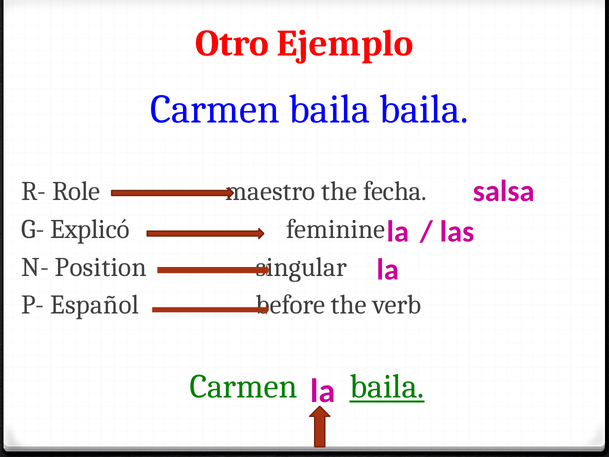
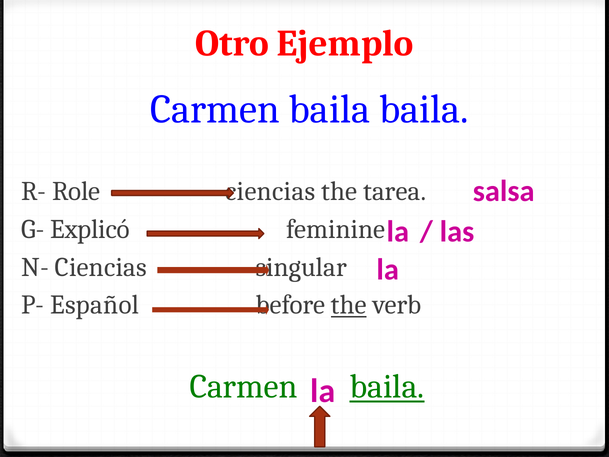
Role maestro: maestro -> ciencias
fecha: fecha -> tarea
N- Position: Position -> Ciencias
the at (349, 305) underline: none -> present
